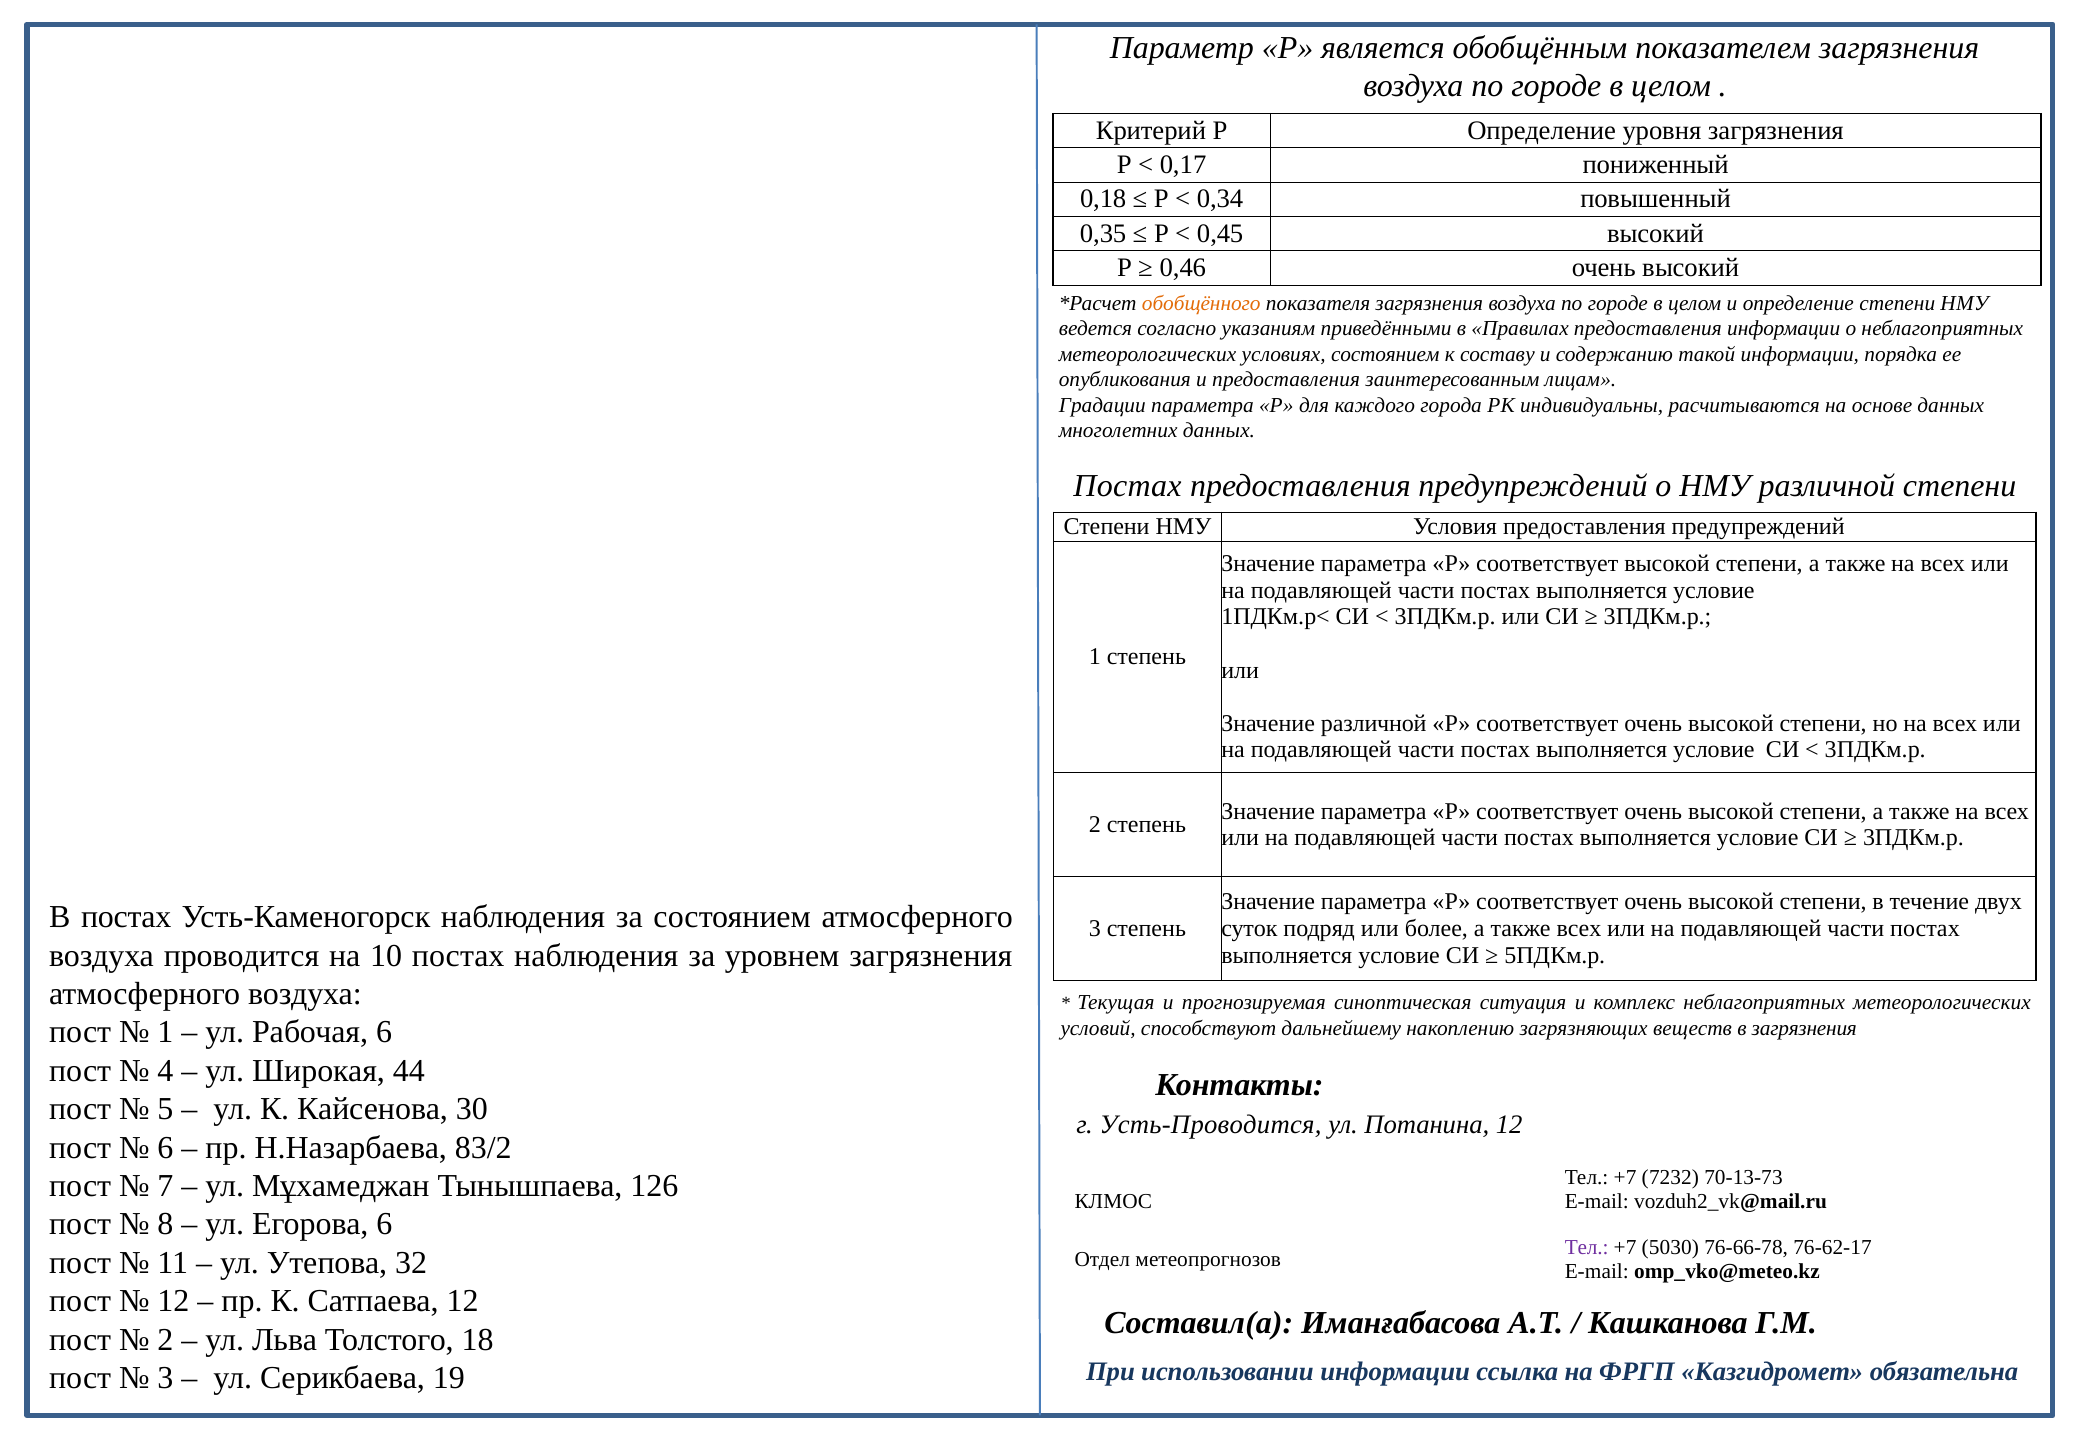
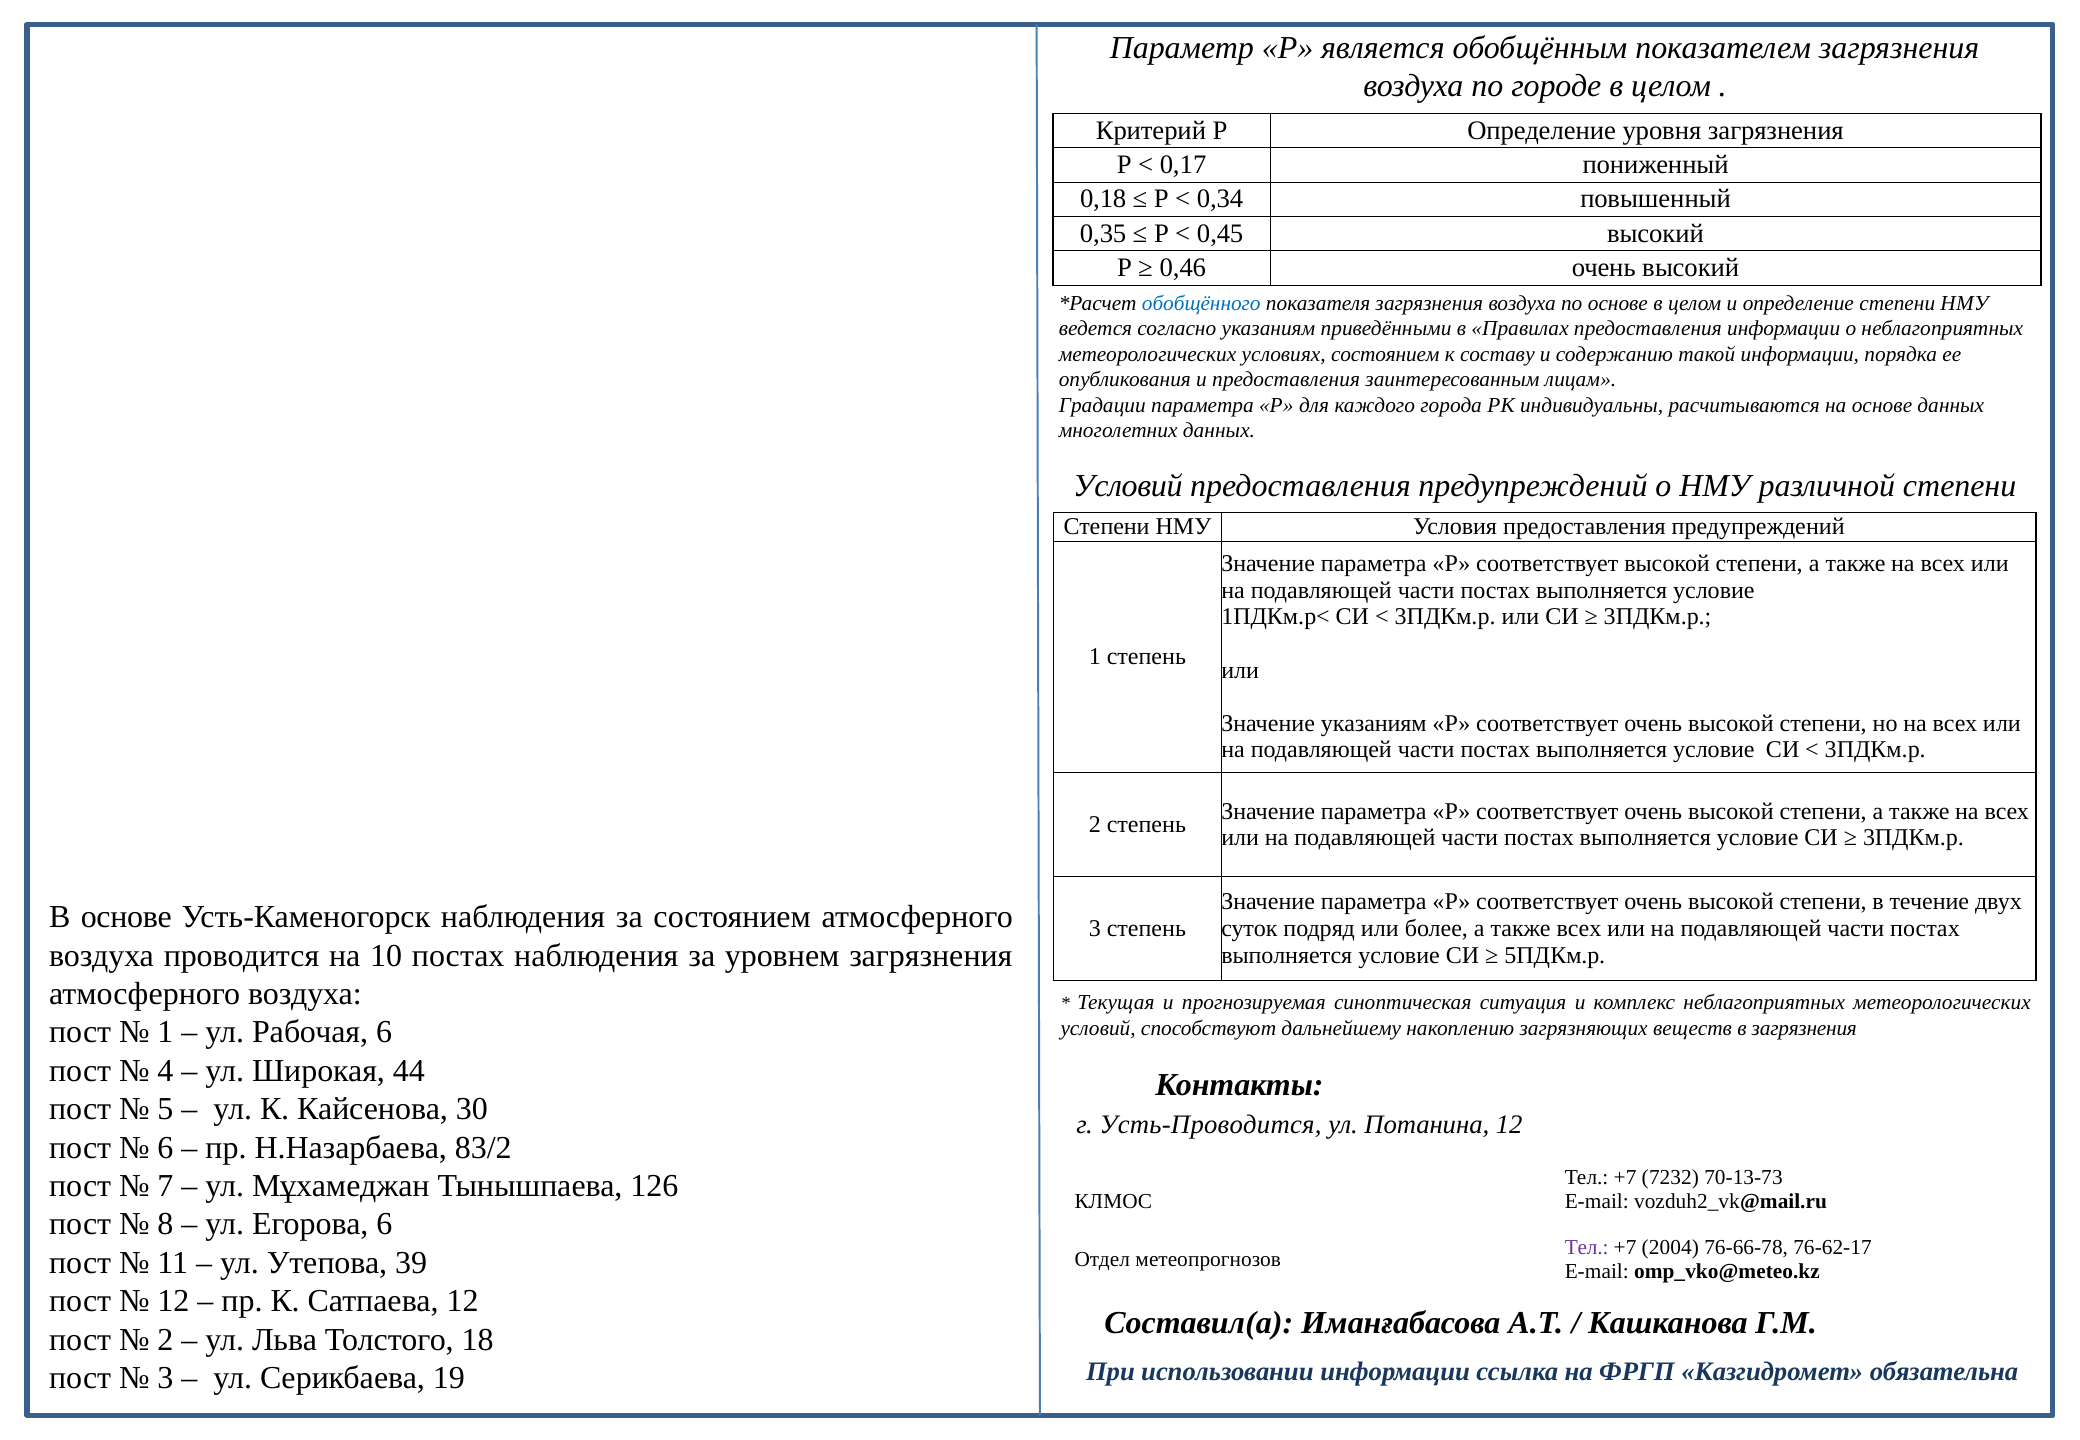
обобщённого colour: orange -> blue
городе at (1618, 303): городе -> основе
Постах at (1128, 486): Постах -> Условий
Значение различной: различной -> указаниям
В постах: постах -> основе
5030: 5030 -> 2004
32: 32 -> 39
